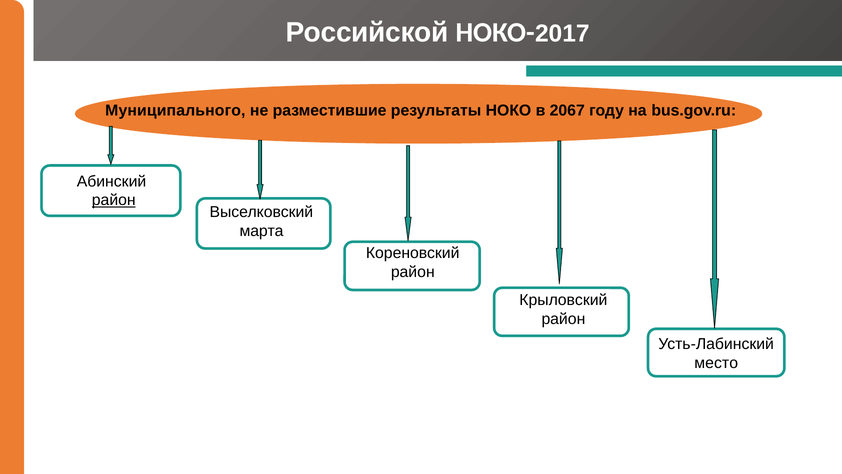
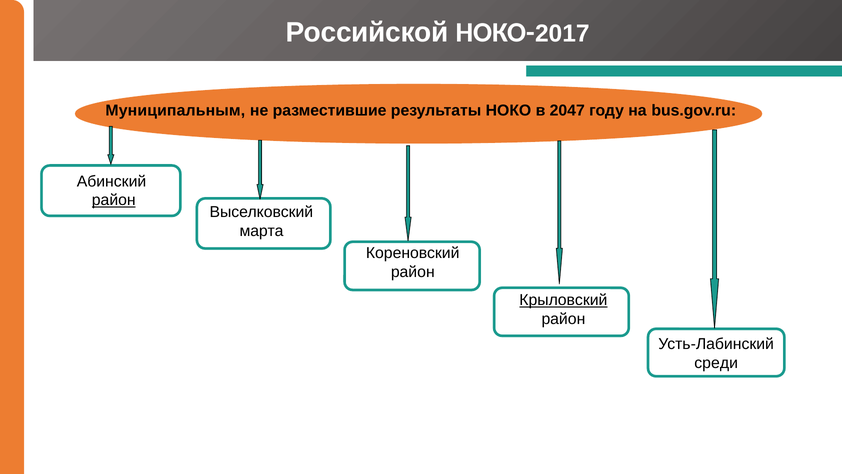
Муниципального: Муниципального -> Муниципальным
2067: 2067 -> 2047
Крыловский underline: none -> present
место: место -> среди
